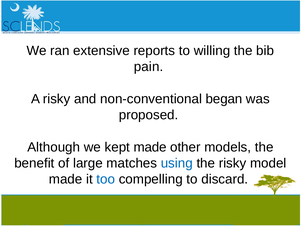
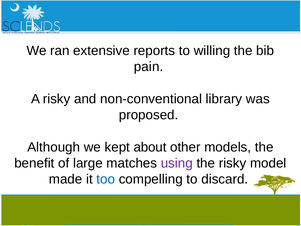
began: began -> library
kept made: made -> about
using colour: blue -> purple
